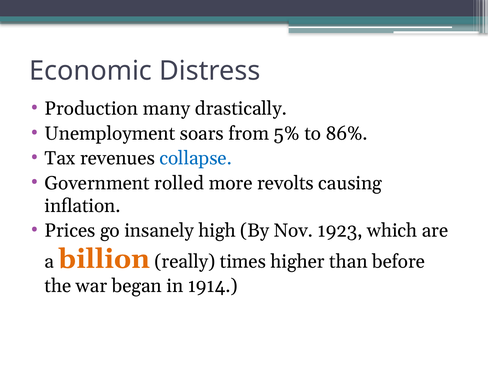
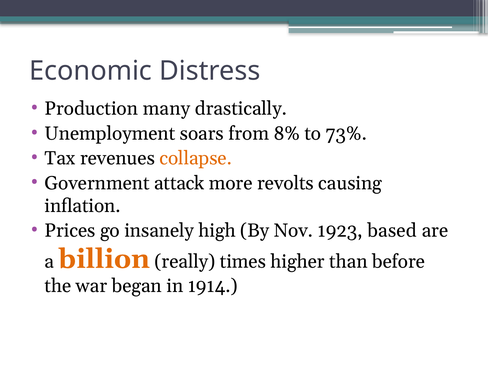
5%: 5% -> 8%
86%: 86% -> 73%
collapse colour: blue -> orange
rolled: rolled -> attack
which: which -> based
